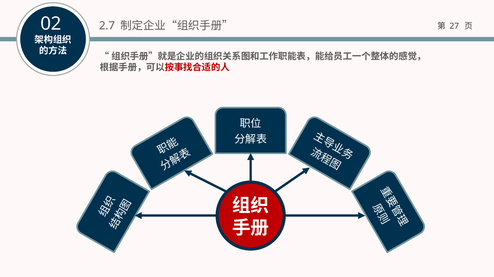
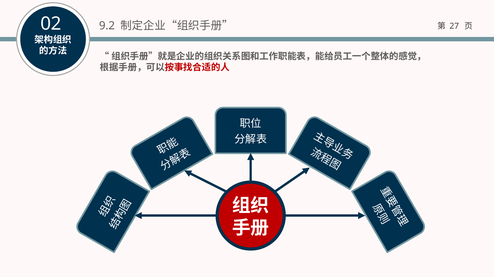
2.7: 2.7 -> 9.2
